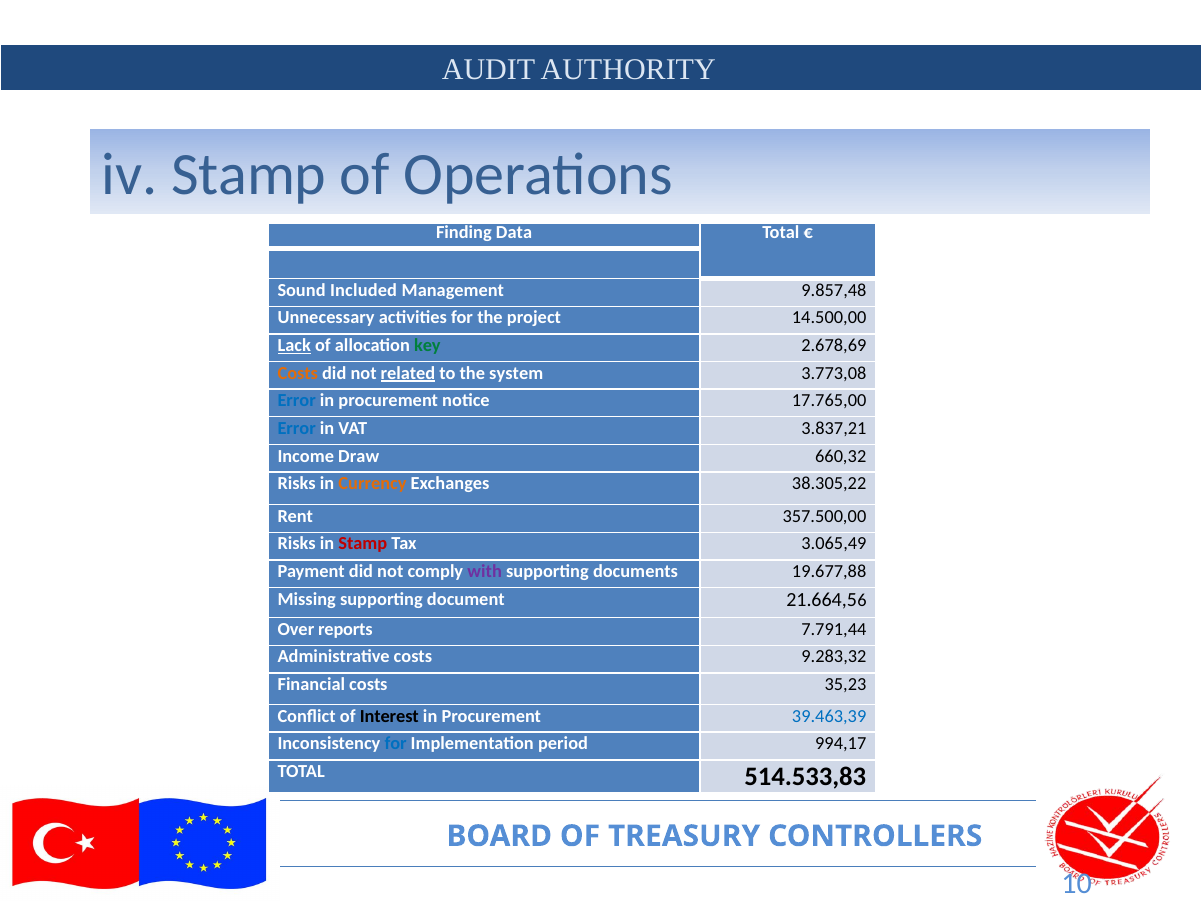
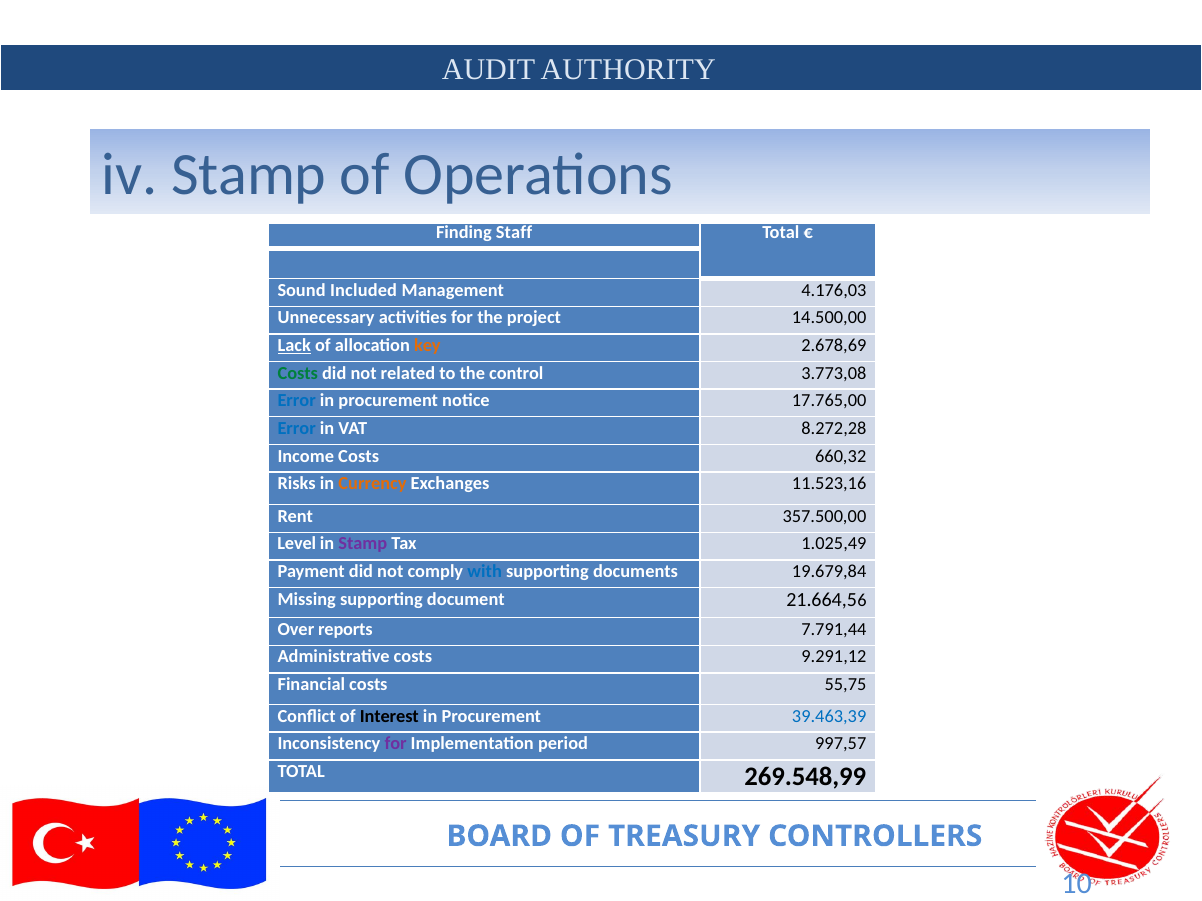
Data: Data -> Staff
9.857,48: 9.857,48 -> 4.176,03
key colour: green -> orange
Costs at (298, 373) colour: orange -> green
related underline: present -> none
system: system -> control
3.837,21: 3.837,21 -> 8.272,28
Income Draw: Draw -> Costs
38.305,22: 38.305,22 -> 11.523,16
Risks at (297, 544): Risks -> Level
Stamp at (363, 544) colour: red -> purple
3.065,49: 3.065,49 -> 1.025,49
with colour: purple -> blue
19.677,88: 19.677,88 -> 19.679,84
9.283,32: 9.283,32 -> 9.291,12
35,23: 35,23 -> 55,75
for at (396, 744) colour: blue -> purple
994,17: 994,17 -> 997,57
514.533,83: 514.533,83 -> 269.548,99
